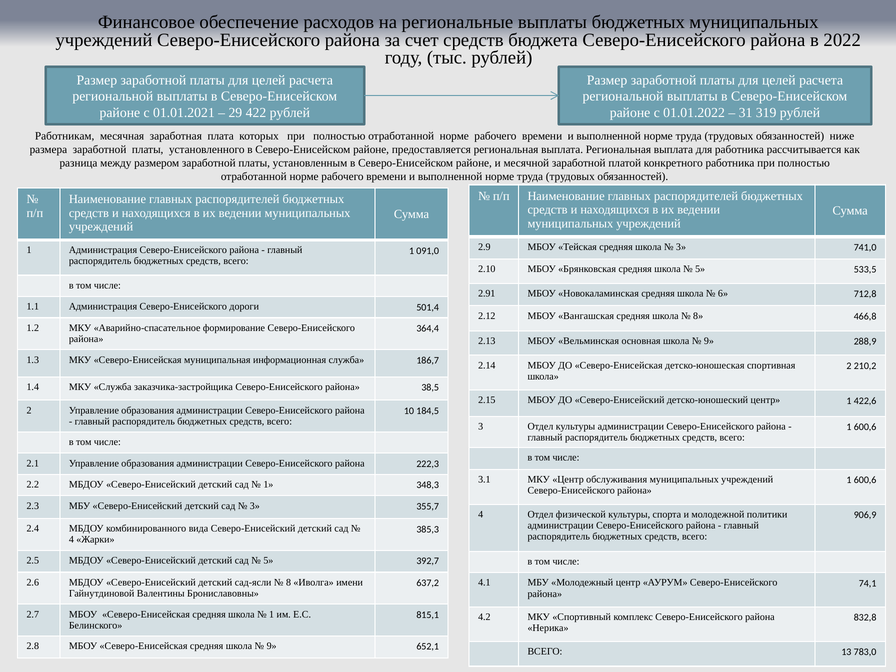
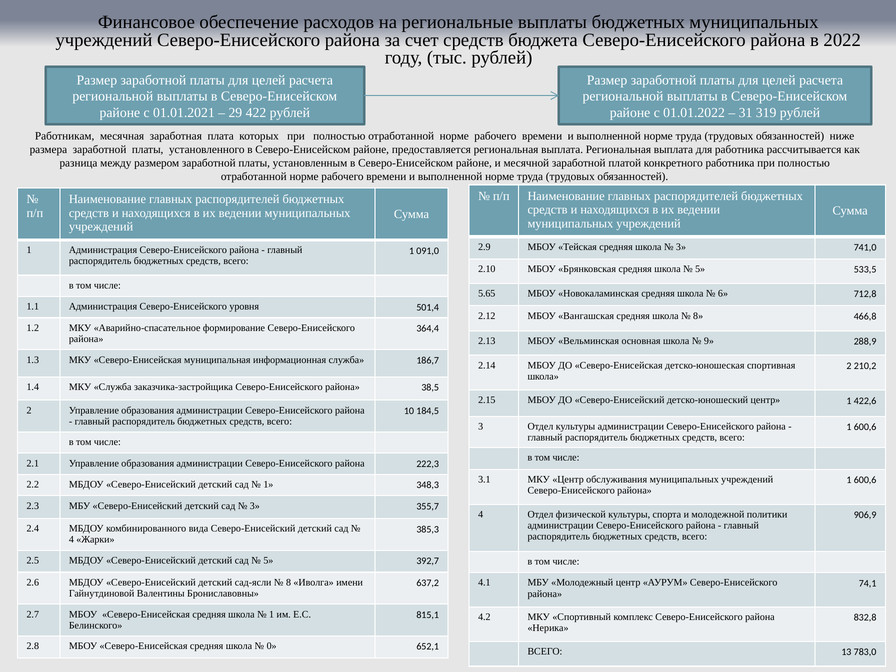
2.91: 2.91 -> 5.65
дороги: дороги -> уровня
9 at (272, 646): 9 -> 0
